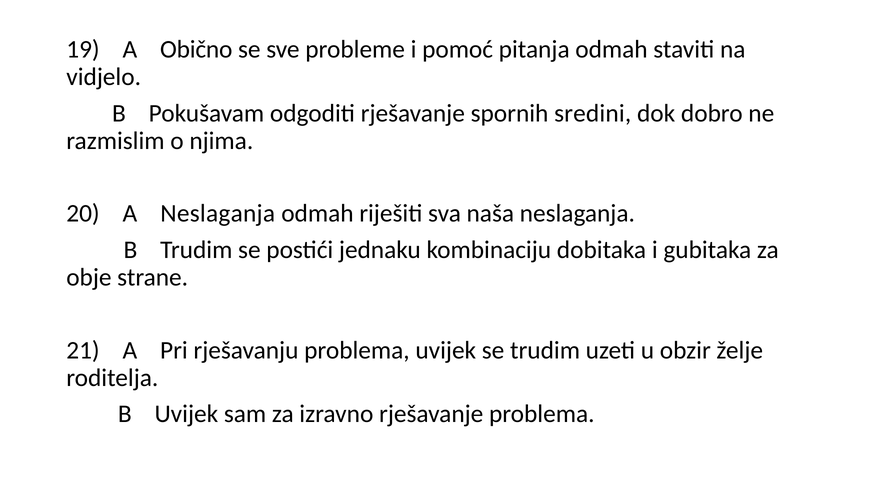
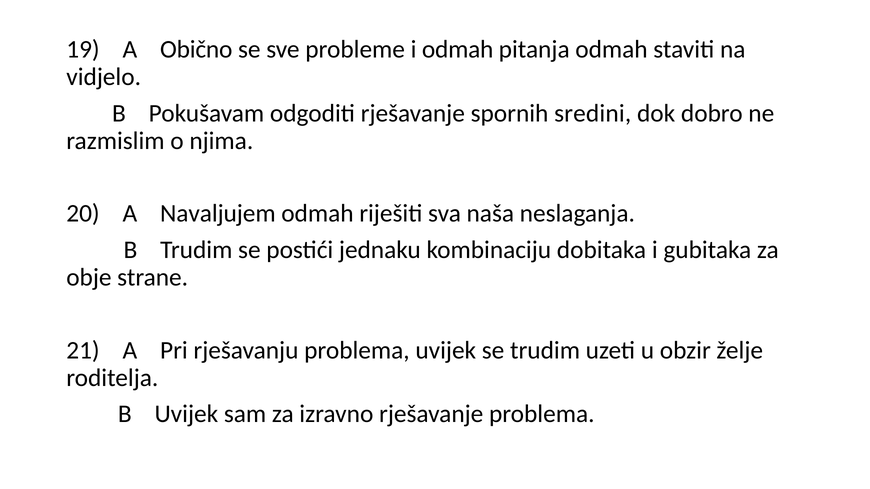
i pomoć: pomoć -> odmah
A Neslaganja: Neslaganja -> Navaljujem
